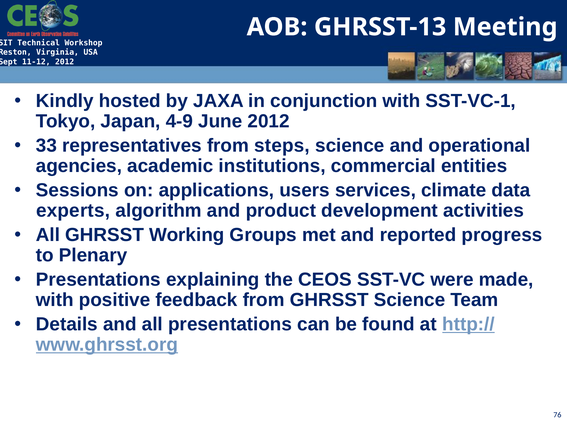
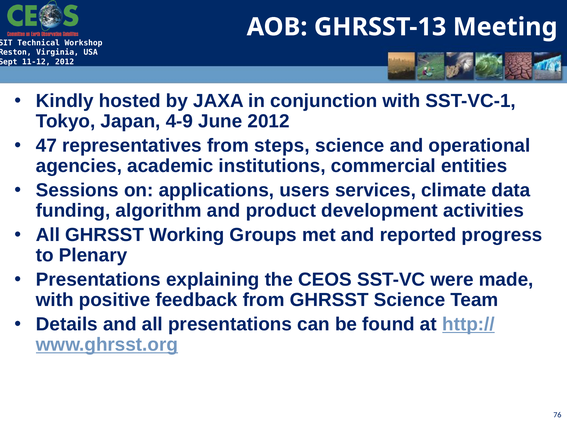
33: 33 -> 47
experts: experts -> funding
